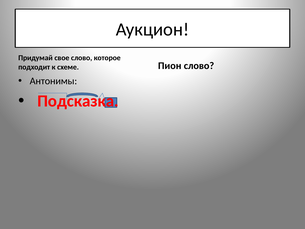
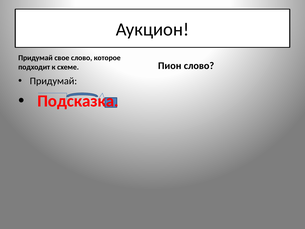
Антонимы at (53, 81): Антонимы -> Придумай
